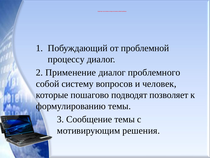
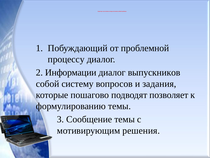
Применение: Применение -> Информации
проблемного: проблемного -> выпускников
человек: человек -> задания
